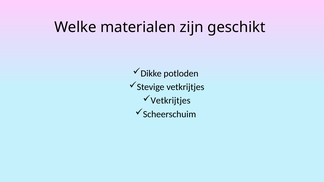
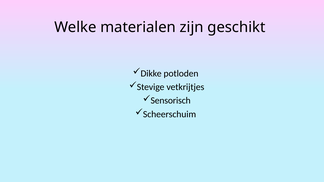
Vetkrijtjes at (171, 101): Vetkrijtjes -> Sensorisch
